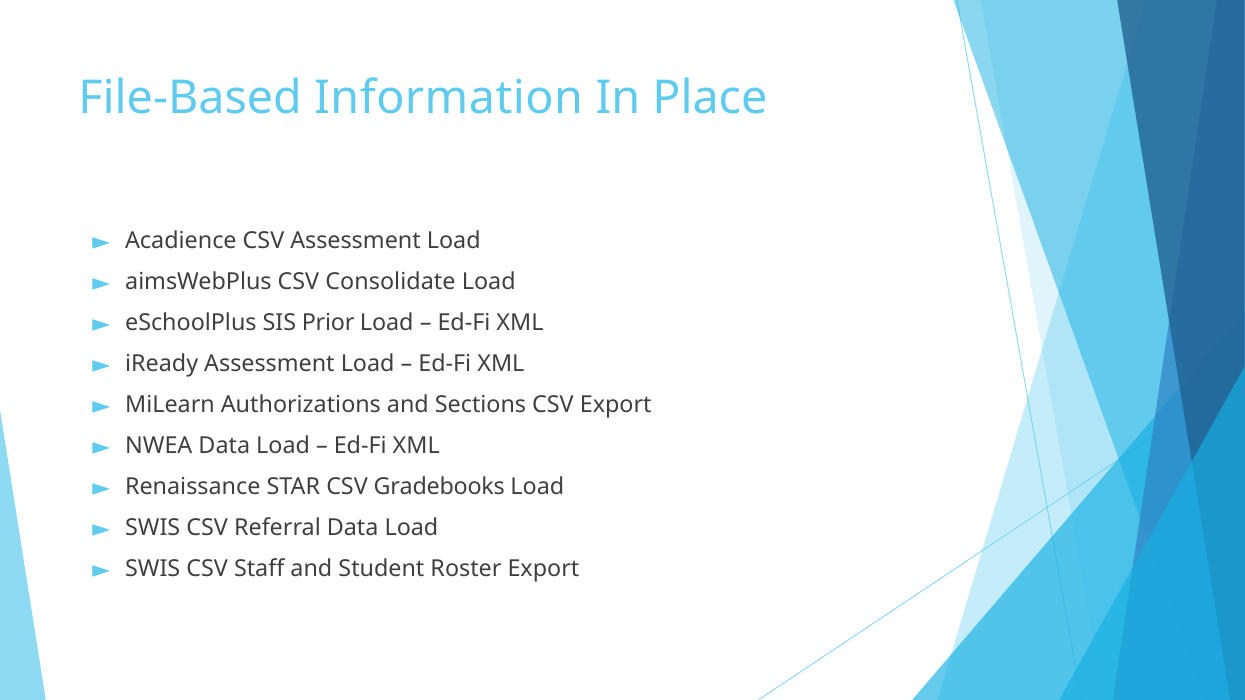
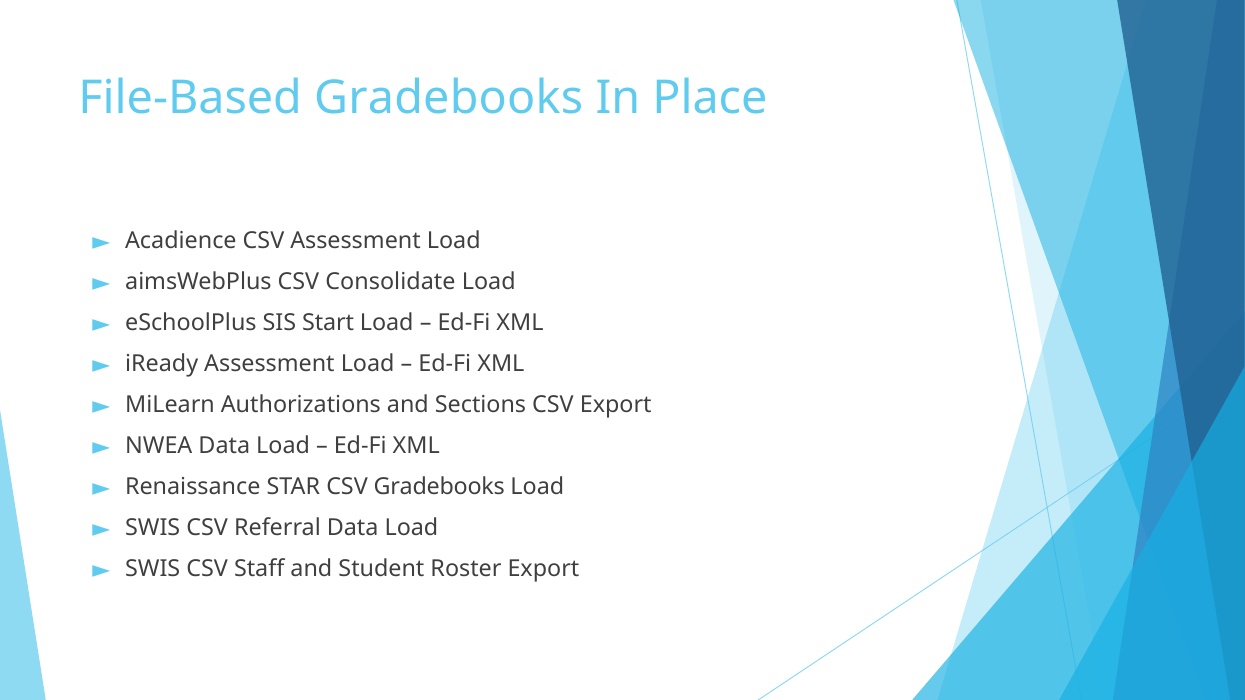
File-Based Information: Information -> Gradebooks
Prior: Prior -> Start
